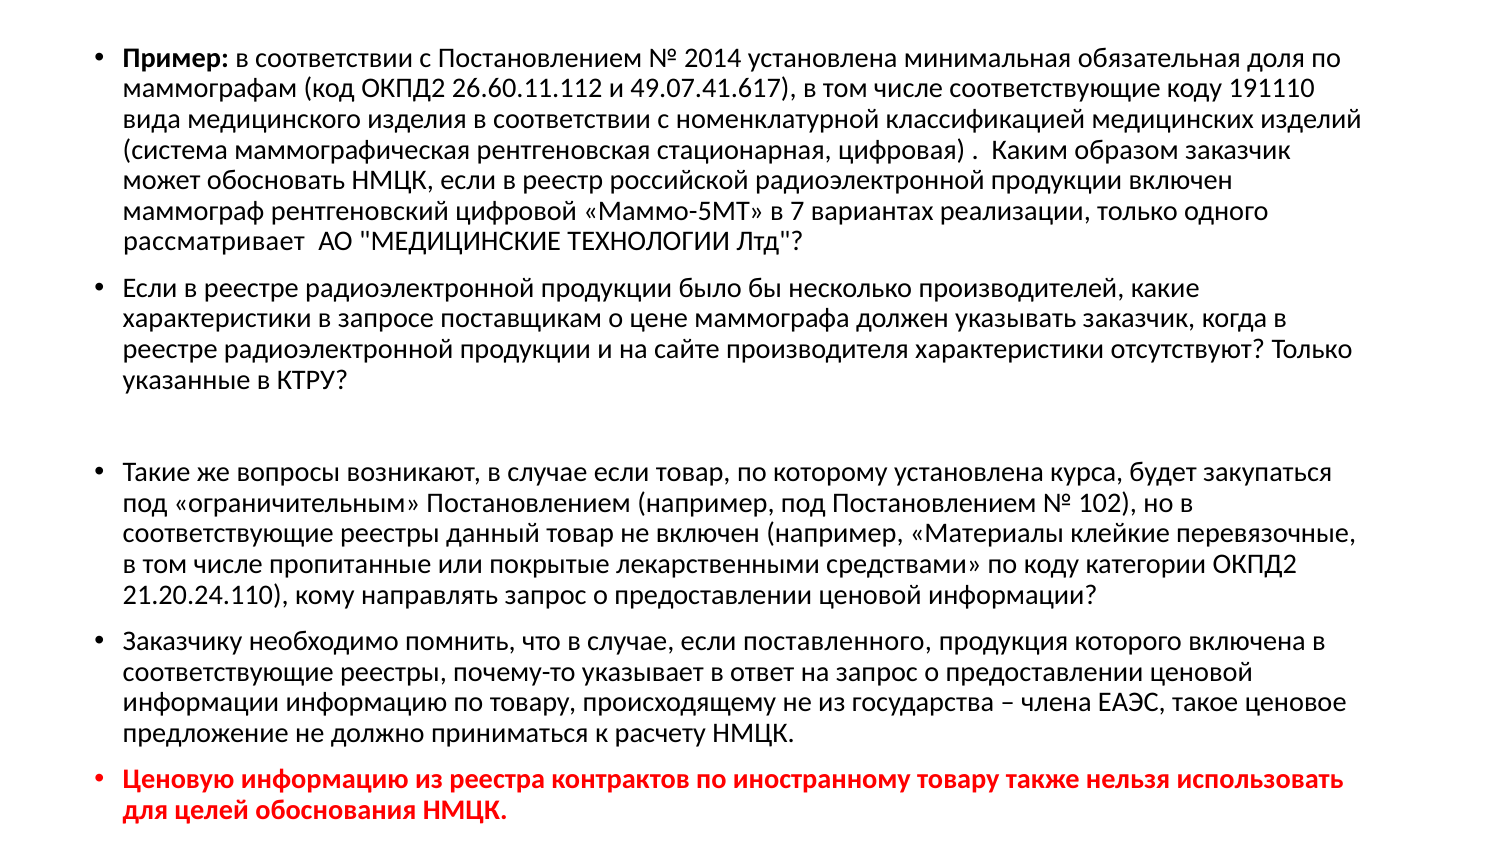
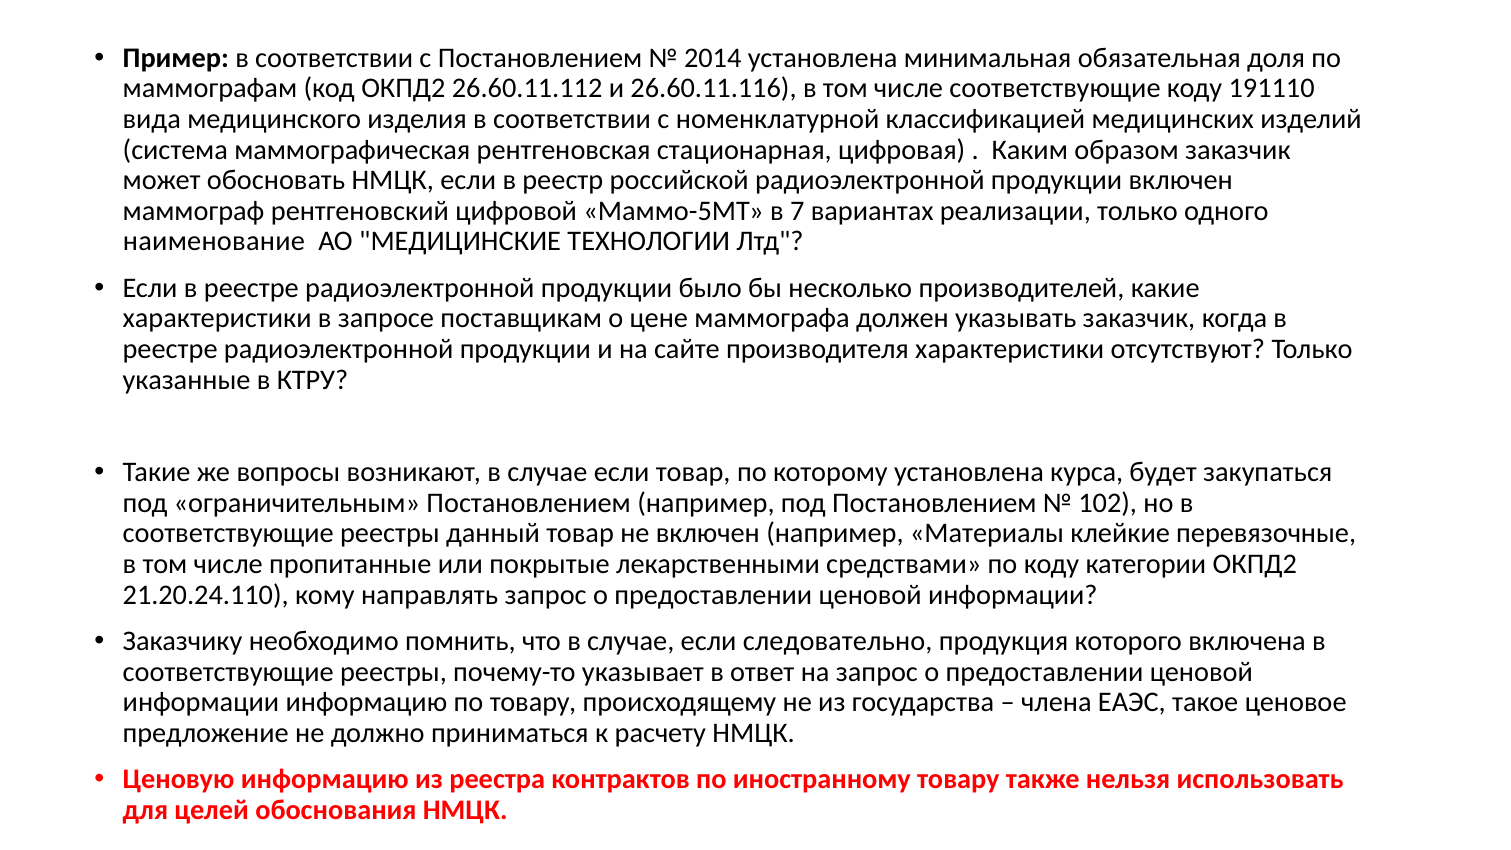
49.07.41.617: 49.07.41.617 -> 26.60.11.116
рассматривает: рассматривает -> наименование
поставленного: поставленного -> следовательно
